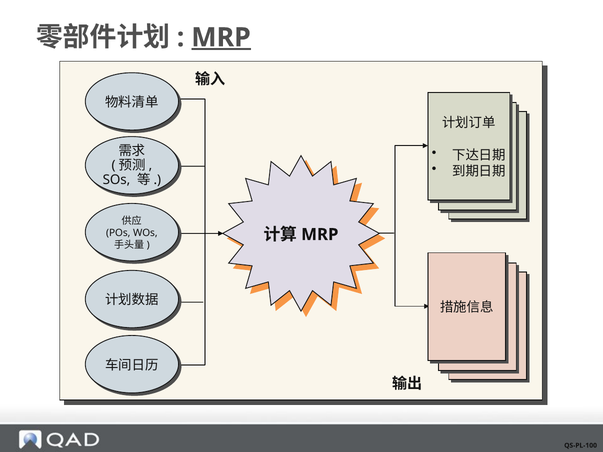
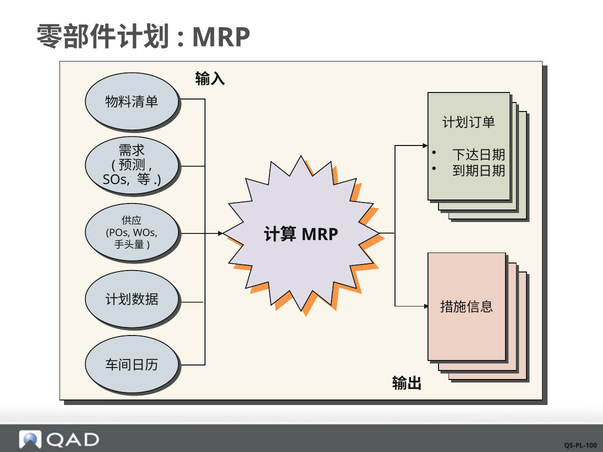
MRP at (221, 38) underline: present -> none
